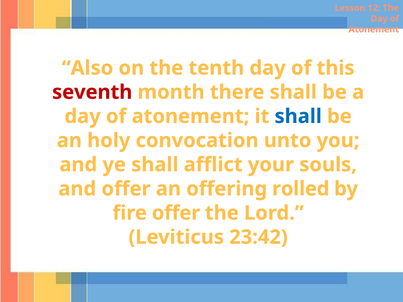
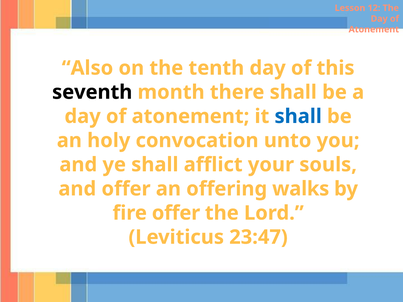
seventh colour: red -> black
rolled: rolled -> walks
23:42: 23:42 -> 23:47
